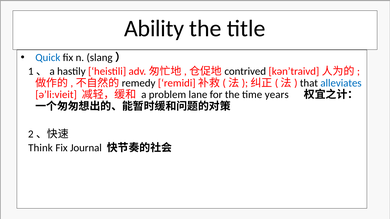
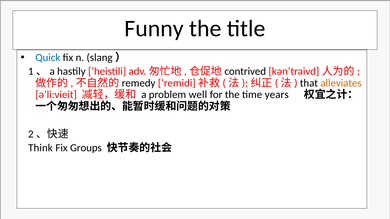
Ability: Ability -> Funny
alleviates colour: blue -> orange
lane: lane -> well
Journal: Journal -> Groups
